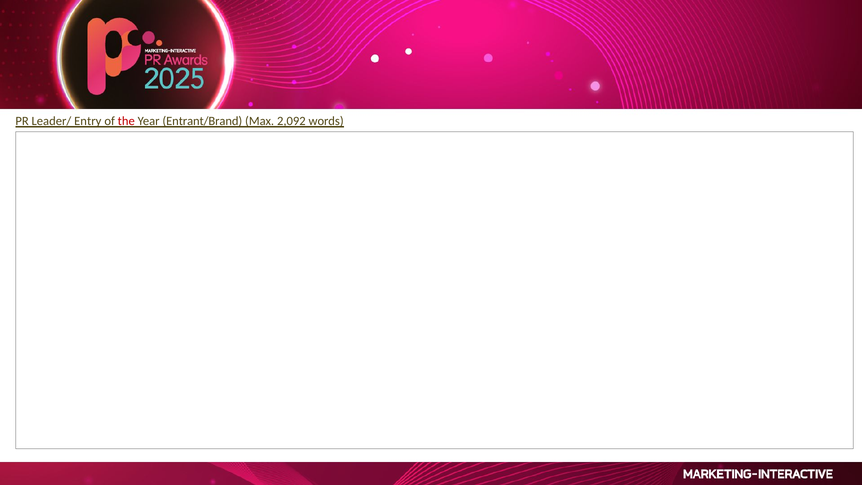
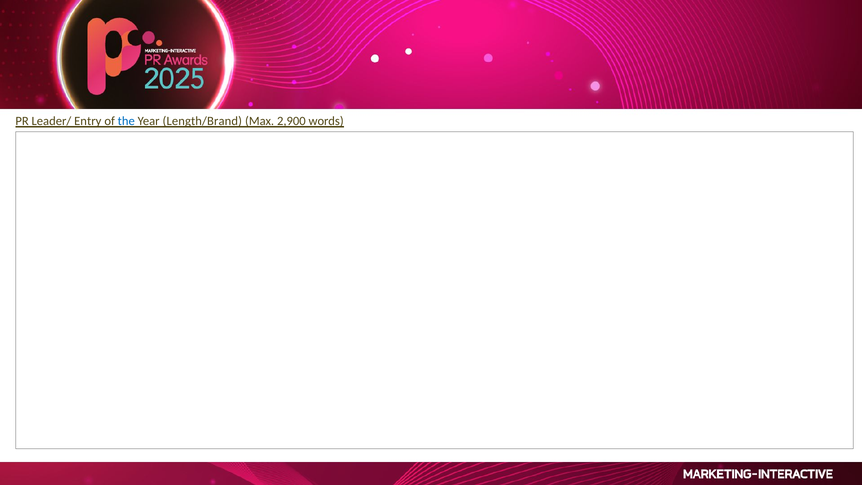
the colour: red -> blue
Entrant/Brand: Entrant/Brand -> Length/Brand
2,092: 2,092 -> 2,900
